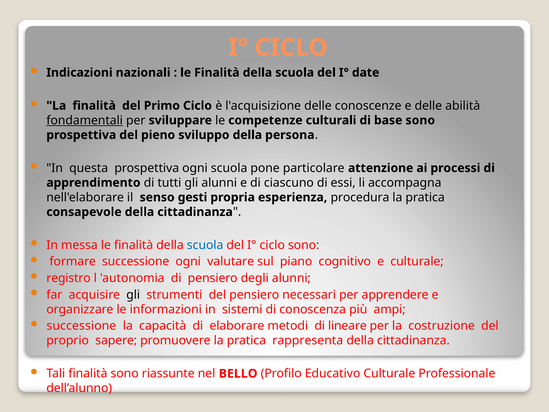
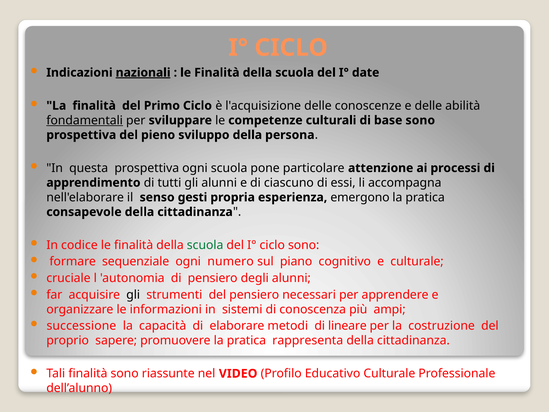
nazionali underline: none -> present
procedura: procedura -> emergono
messa: messa -> codice
scuola at (205, 245) colour: blue -> green
formare successione: successione -> sequenziale
valutare: valutare -> numero
registro: registro -> cruciale
BELLO: BELLO -> VIDEO
